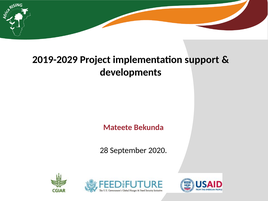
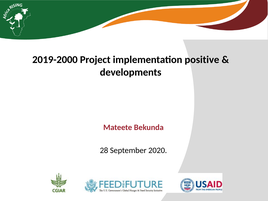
2019-2029: 2019-2029 -> 2019-2000
support: support -> positive
